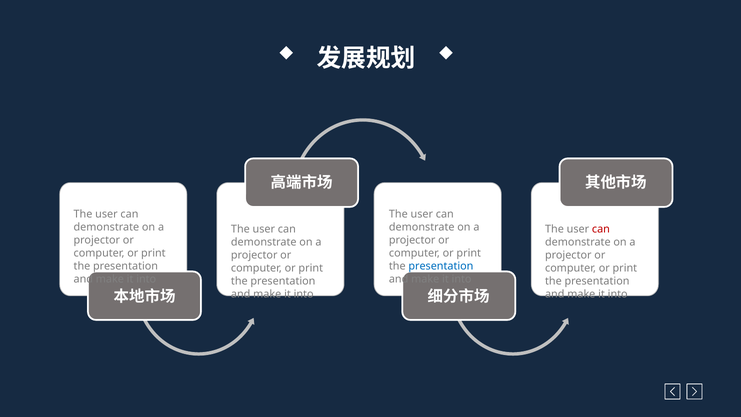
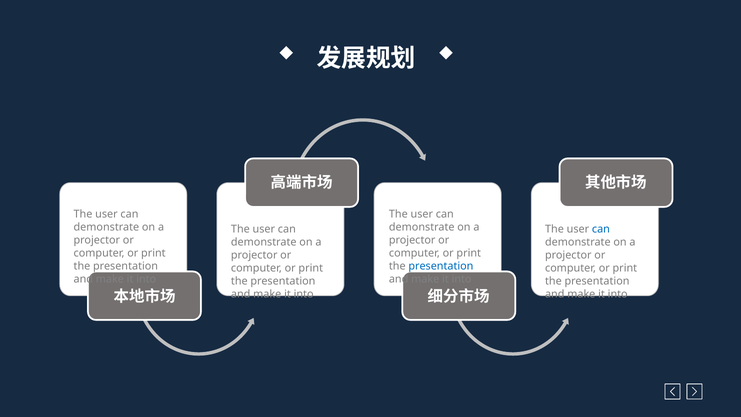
can at (601, 229) colour: red -> blue
